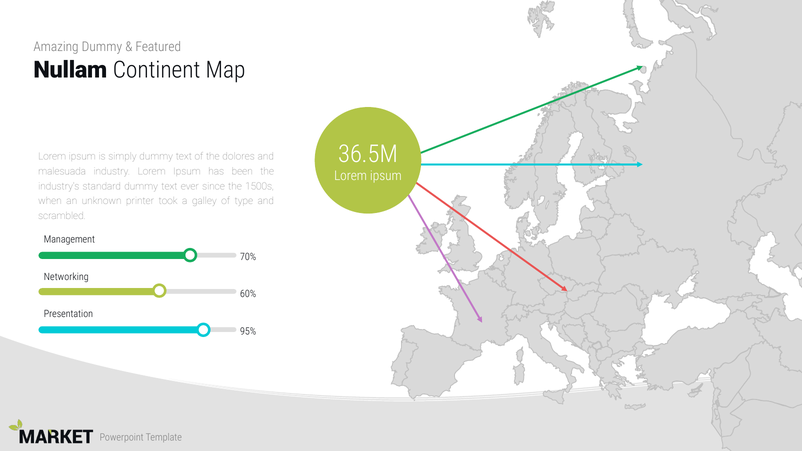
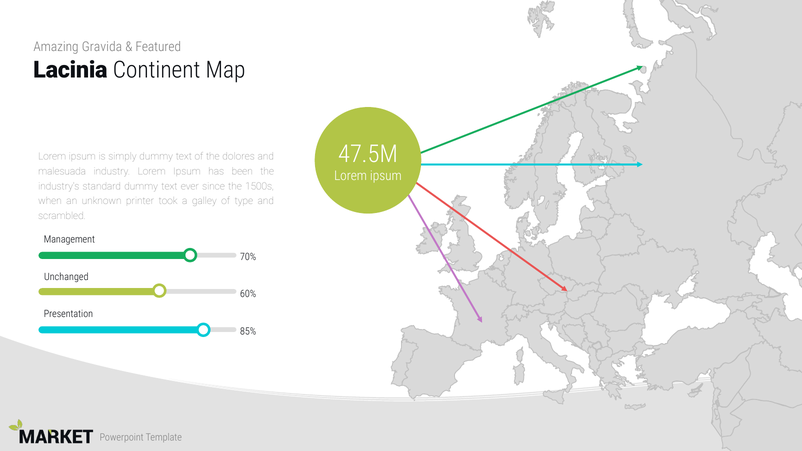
Amazing Dummy: Dummy -> Gravida
Nullam: Nullam -> Lacinia
36.5M: 36.5M -> 47.5M
Networking: Networking -> Unchanged
95%: 95% -> 85%
